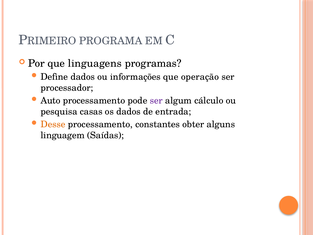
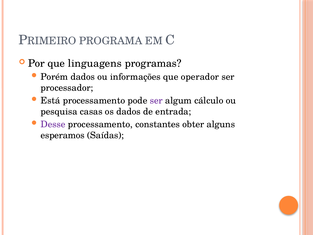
Define: Define -> Porém
operação: operação -> operador
Auto: Auto -> Está
Desse colour: orange -> purple
linguagem: linguagem -> esperamos
